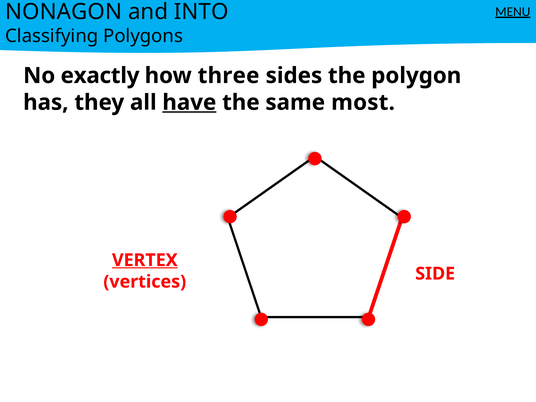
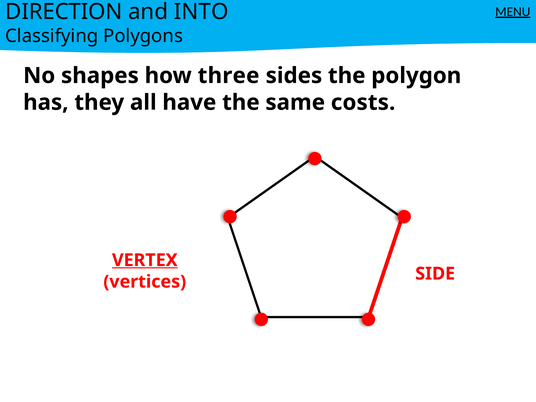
NONAGON: NONAGON -> DIRECTION
exactly: exactly -> shapes
have underline: present -> none
most: most -> costs
